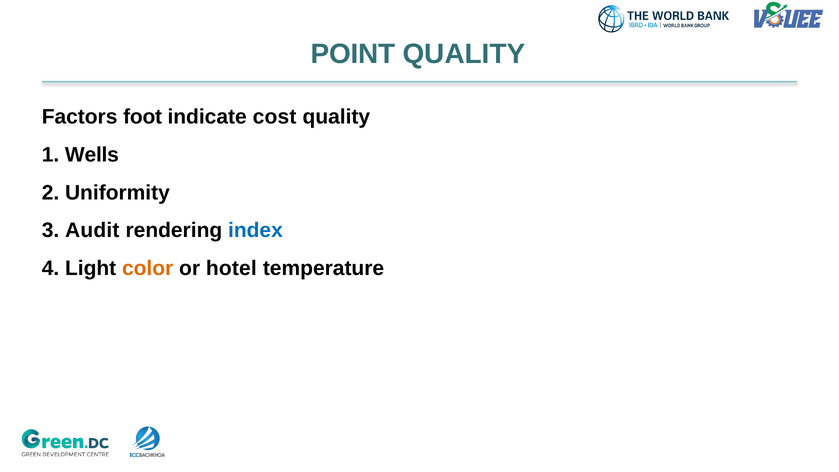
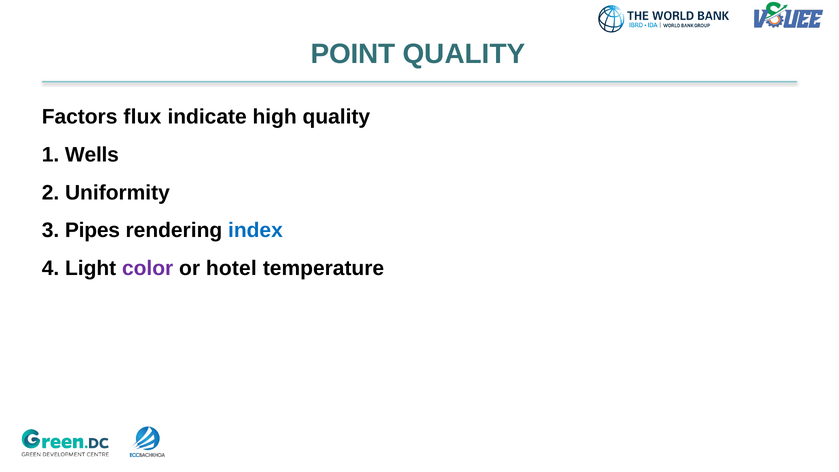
foot: foot -> flux
cost: cost -> high
Audit: Audit -> Pipes
color colour: orange -> purple
